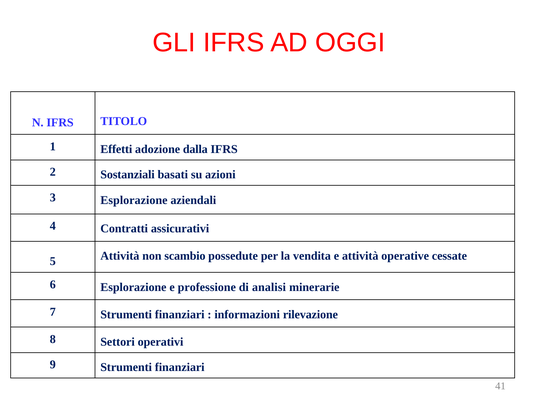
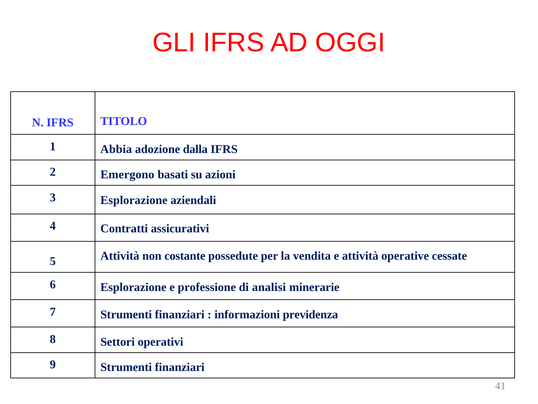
Effetti: Effetti -> Abbia
Sostanziali: Sostanziali -> Emergono
scambio: scambio -> costante
rilevazione: rilevazione -> previdenza
